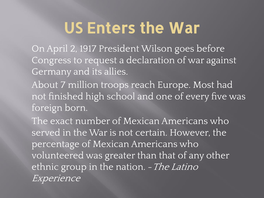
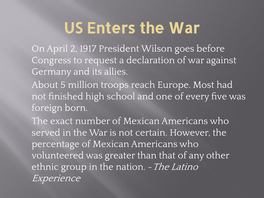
7: 7 -> 5
